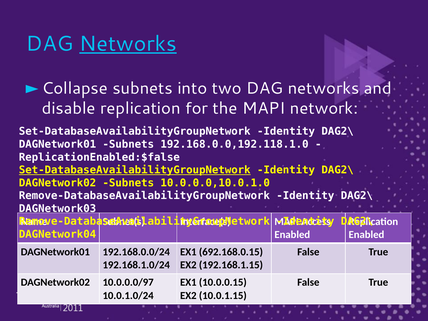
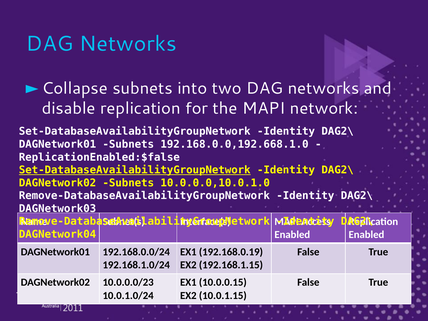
Networks at (128, 44) underline: present -> none
192.168.0.0,192.118.1.0: 192.168.0.0,192.118.1.0 -> 192.168.0.0,192.668.1.0
692.168.0.15: 692.168.0.15 -> 192.168.0.19
10.0.0.0/97: 10.0.0.0/97 -> 10.0.0.0/23
